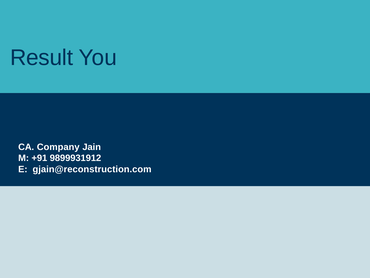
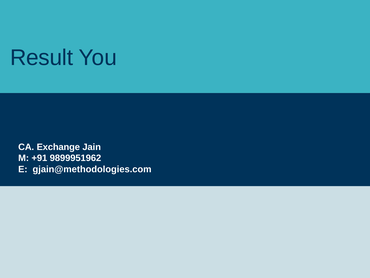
Company: Company -> Exchange
9899931912: 9899931912 -> 9899951962
gjain@reconstruction.com: gjain@reconstruction.com -> gjain@methodologies.com
